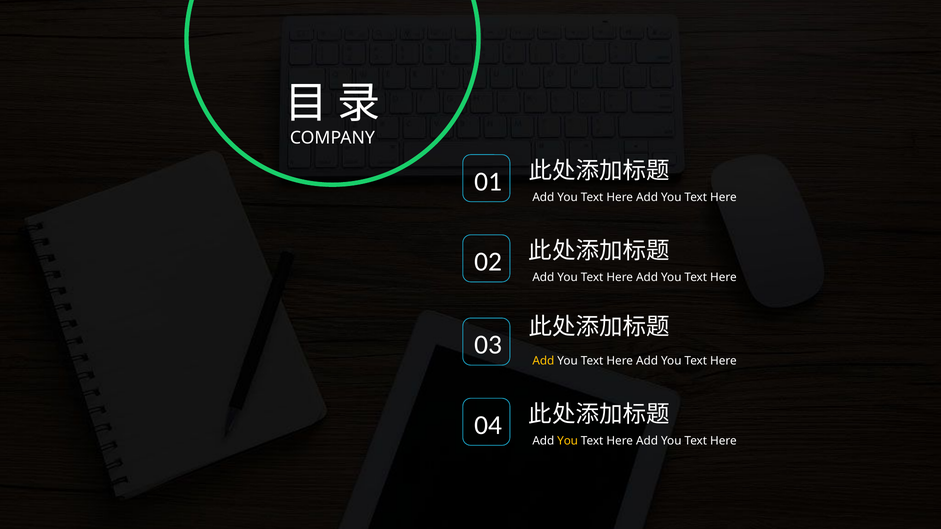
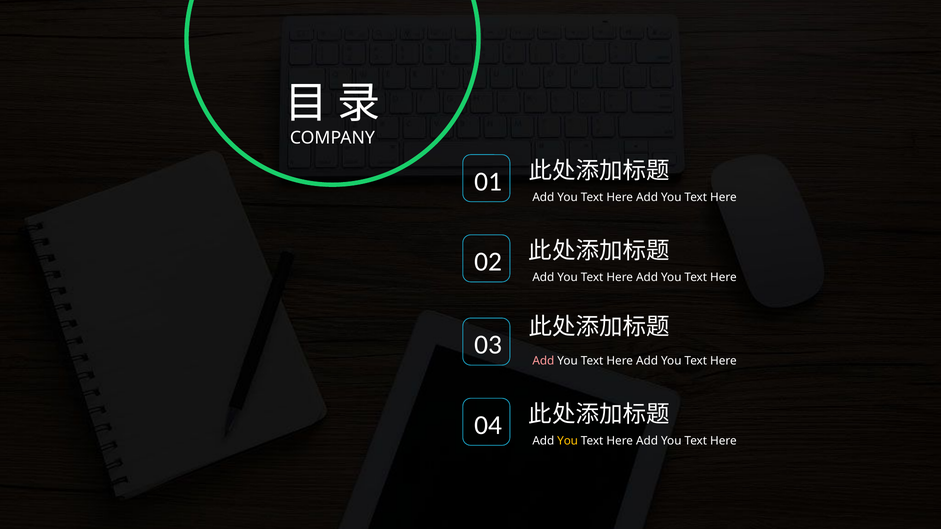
Add at (543, 361) colour: yellow -> pink
